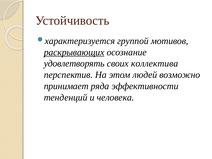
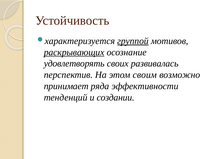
группой underline: none -> present
коллектива: коллектива -> развивалась
людей: людей -> своим
человека: человека -> создании
